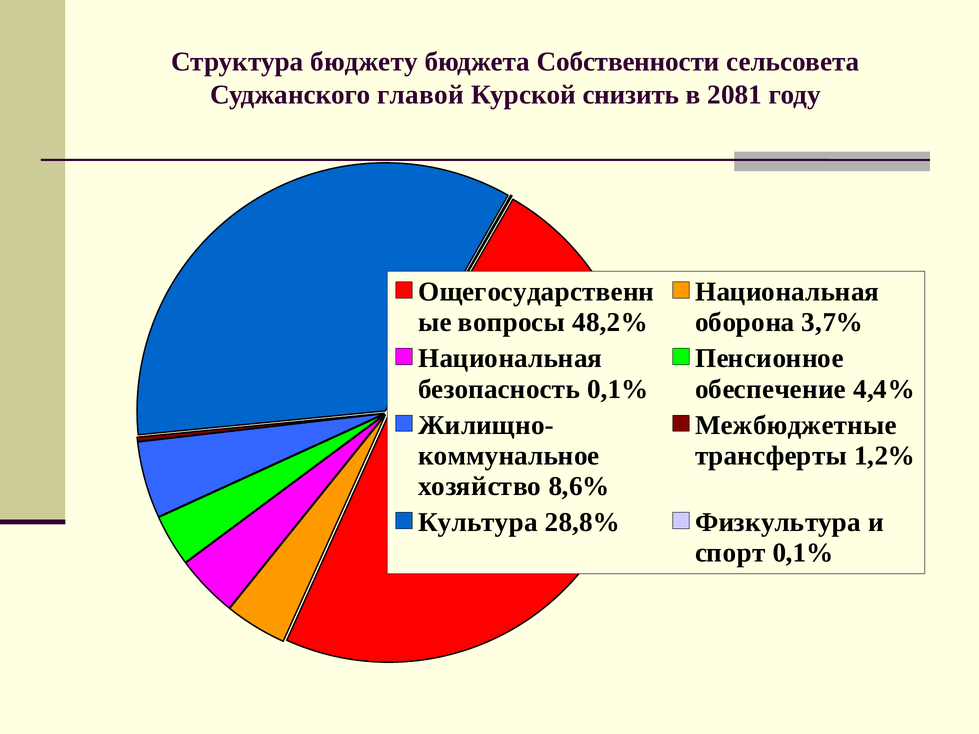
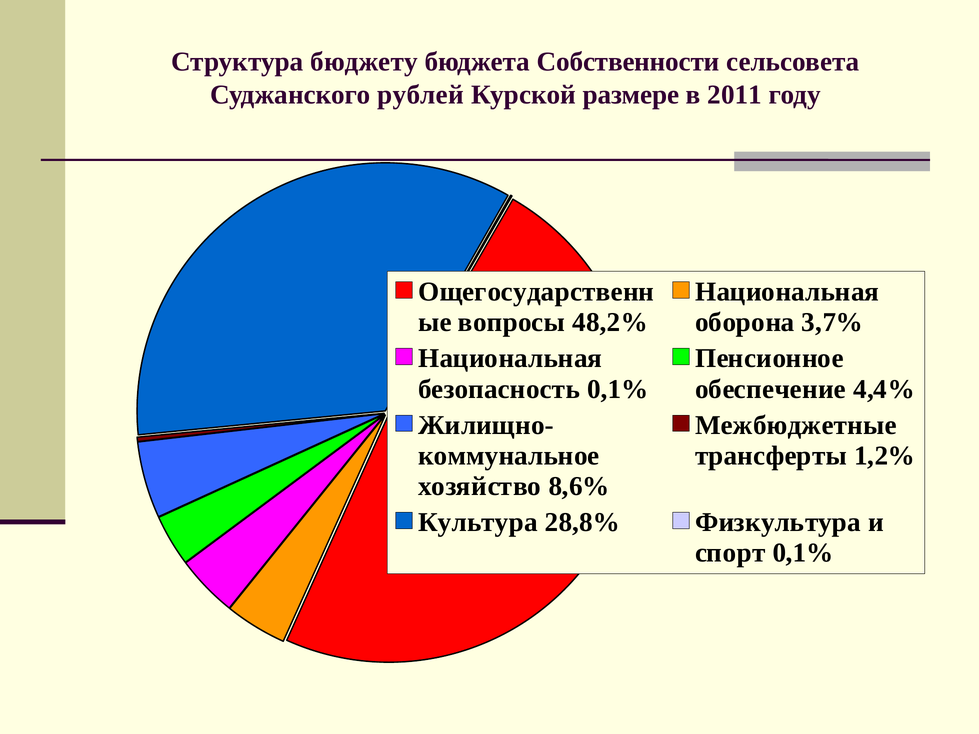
главой: главой -> рублей
снизить: снизить -> размере
2081: 2081 -> 2011
